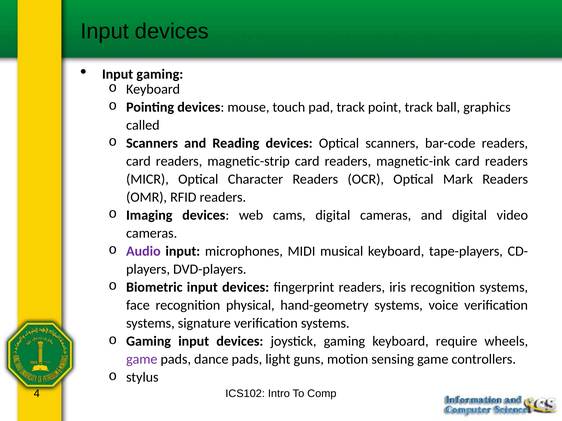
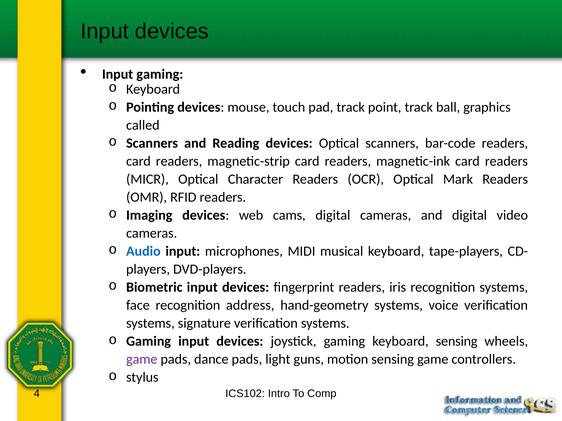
Audio colour: purple -> blue
physical: physical -> address
keyboard require: require -> sensing
